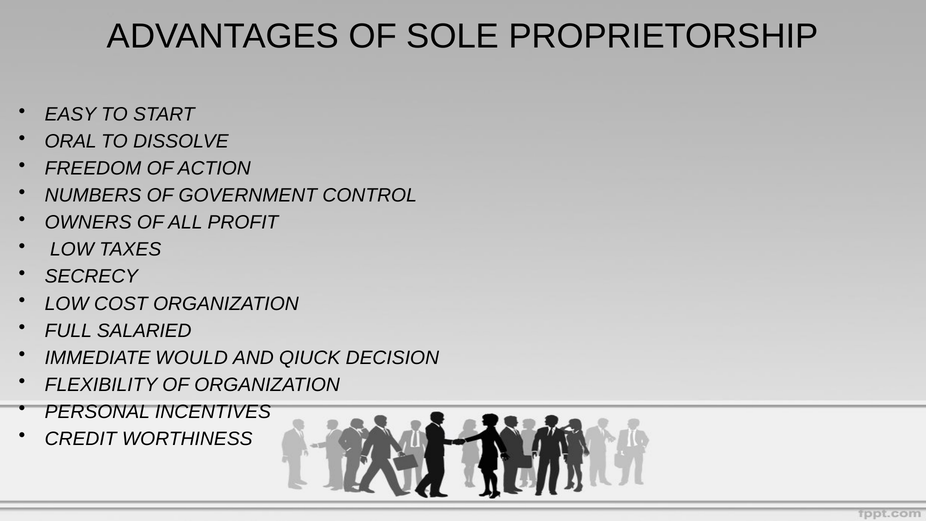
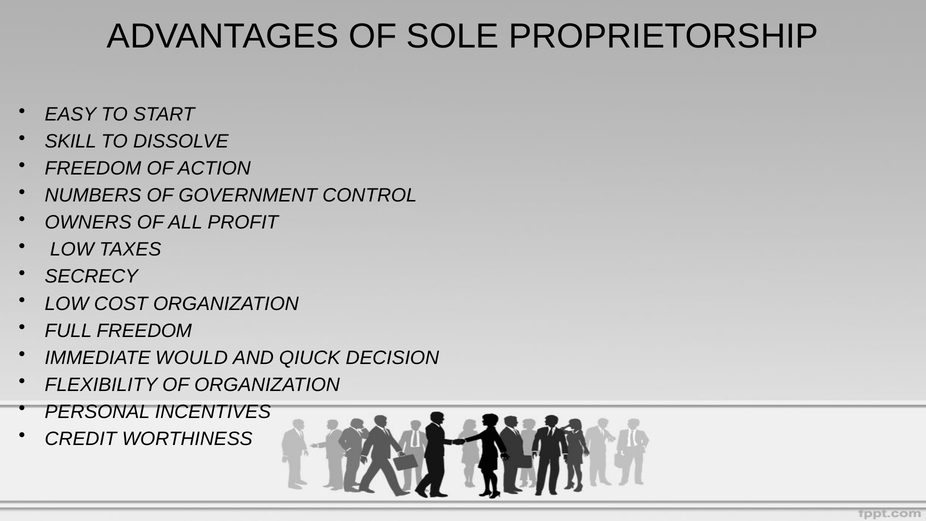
ORAL: ORAL -> SKILL
FULL SALARIED: SALARIED -> FREEDOM
